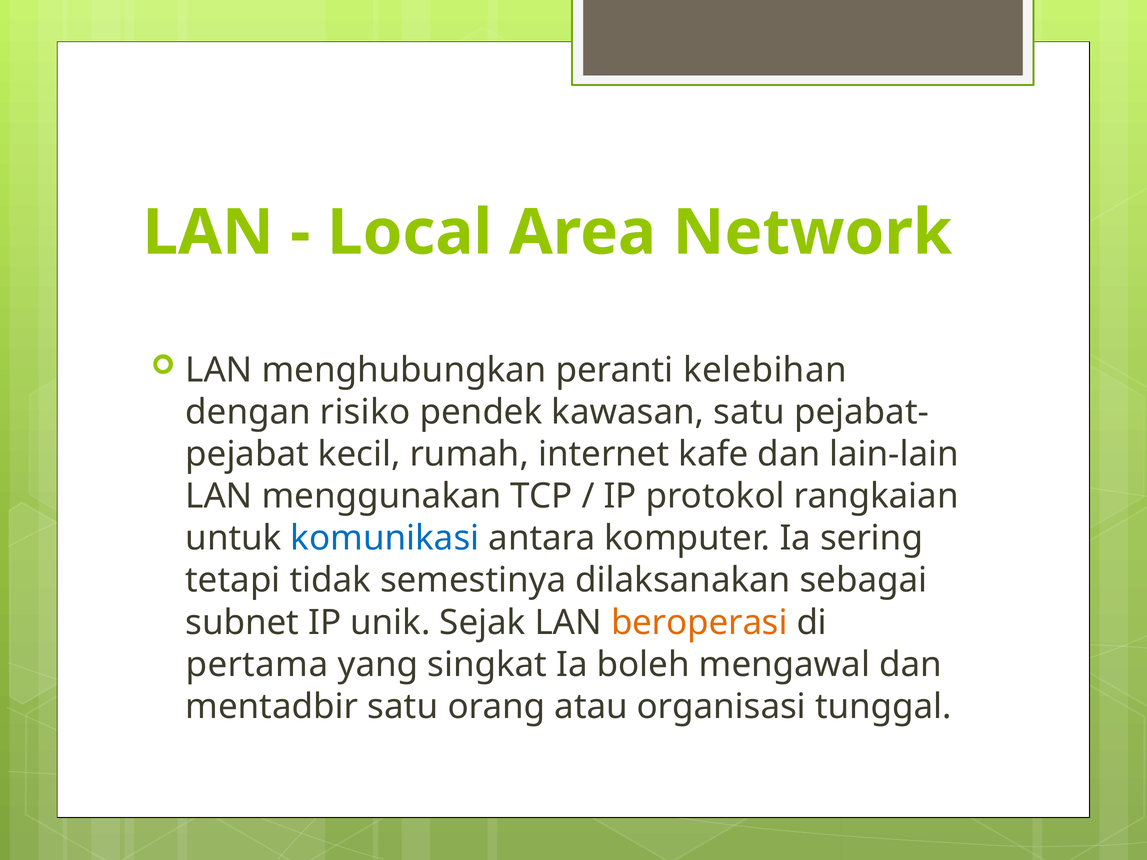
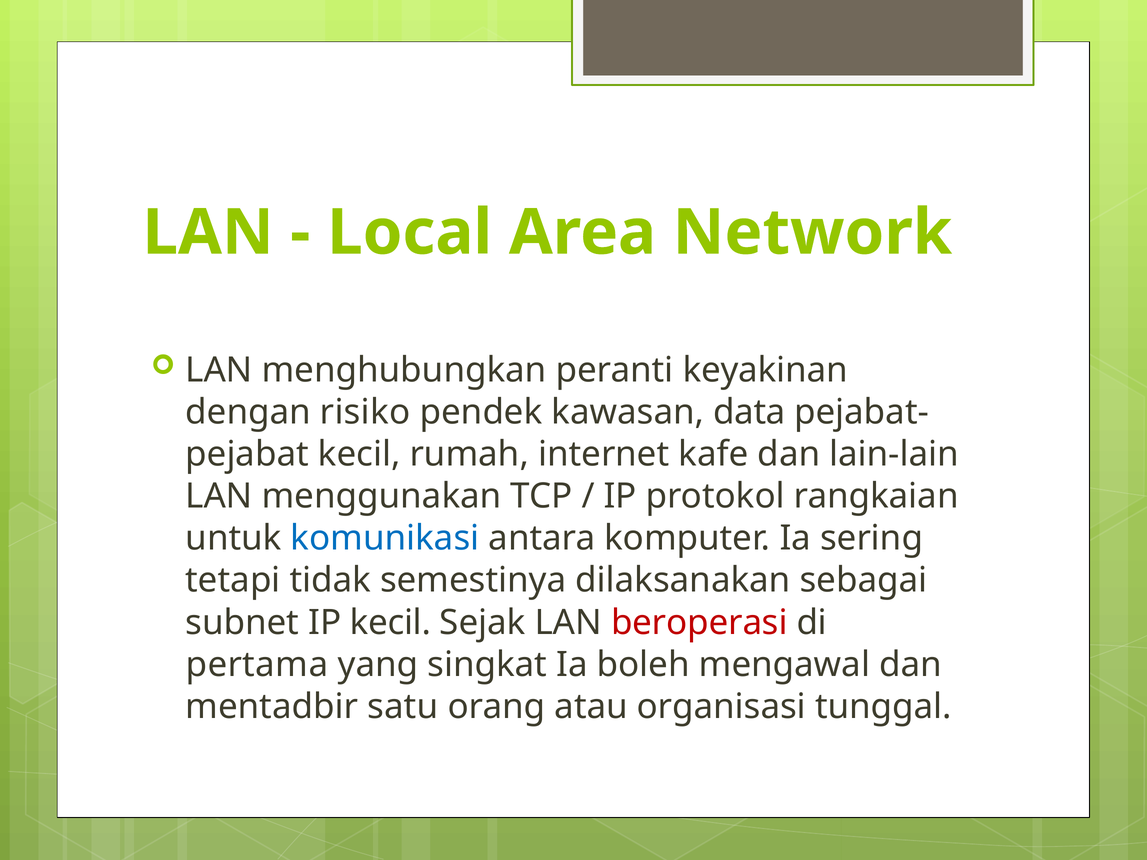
kelebihan: kelebihan -> keyakinan
kawasan satu: satu -> data
IP unik: unik -> kecil
beroperasi colour: orange -> red
